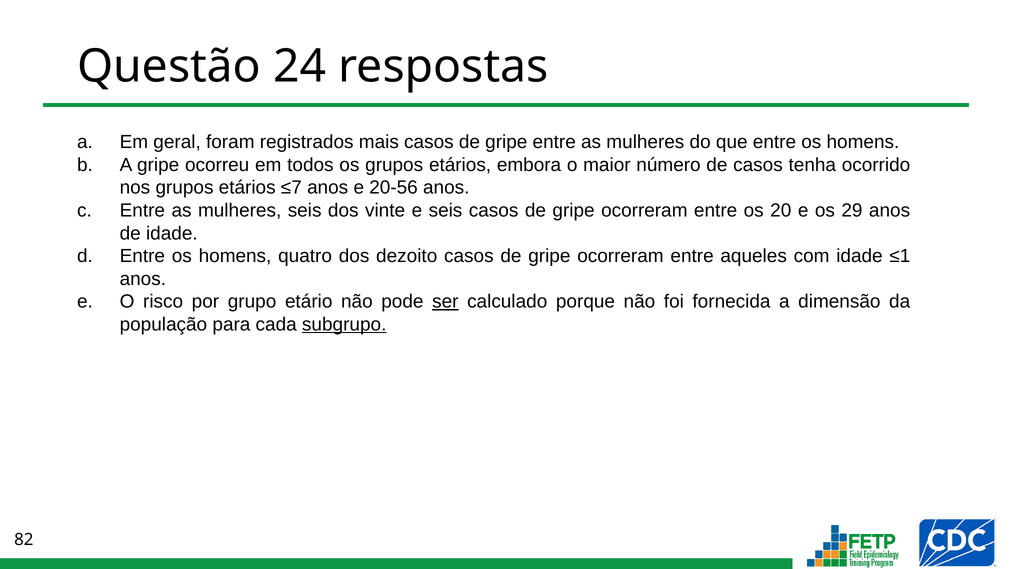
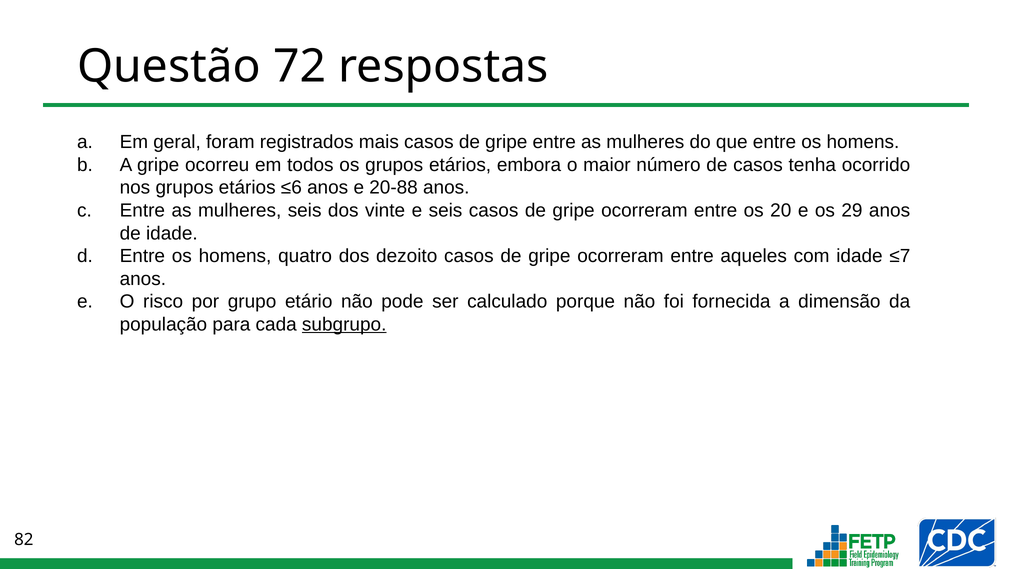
24: 24 -> 72
≤7: ≤7 -> ≤6
20-56: 20-56 -> 20-88
≤1: ≤1 -> ≤7
ser underline: present -> none
